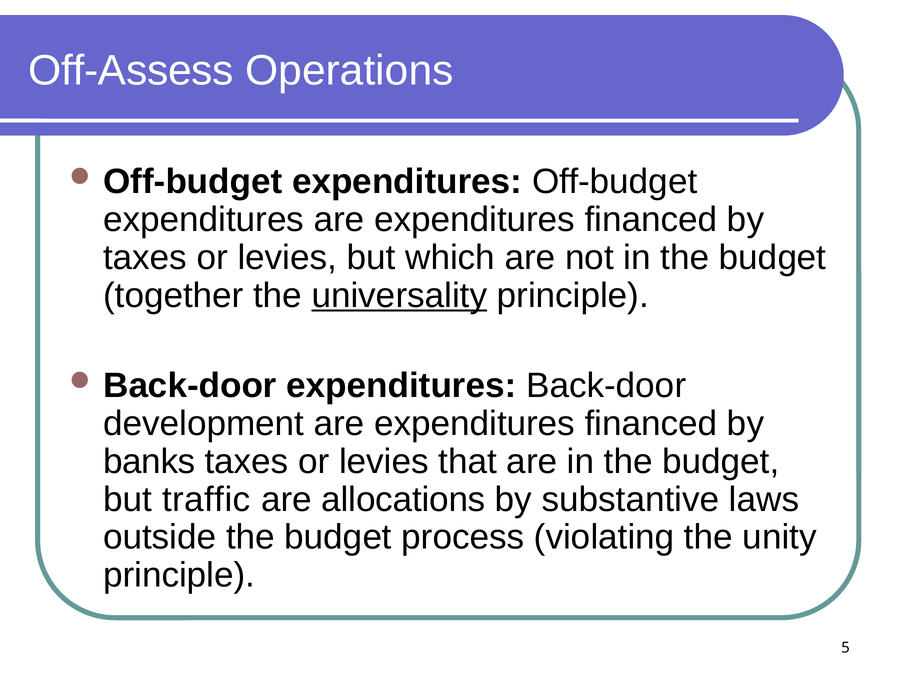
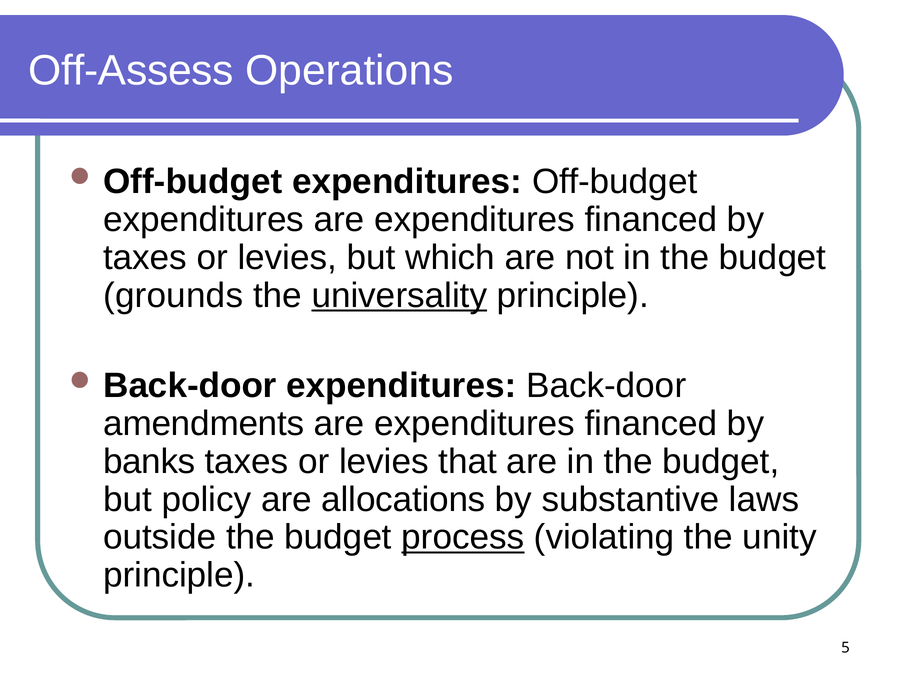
together: together -> grounds
development: development -> amendments
traffic: traffic -> policy
process underline: none -> present
